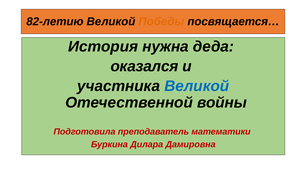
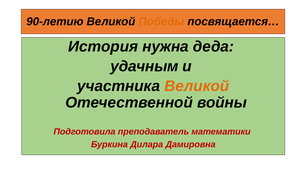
82-летию: 82-летию -> 90-летию
оказался: оказался -> удачным
Великой at (197, 86) colour: blue -> orange
